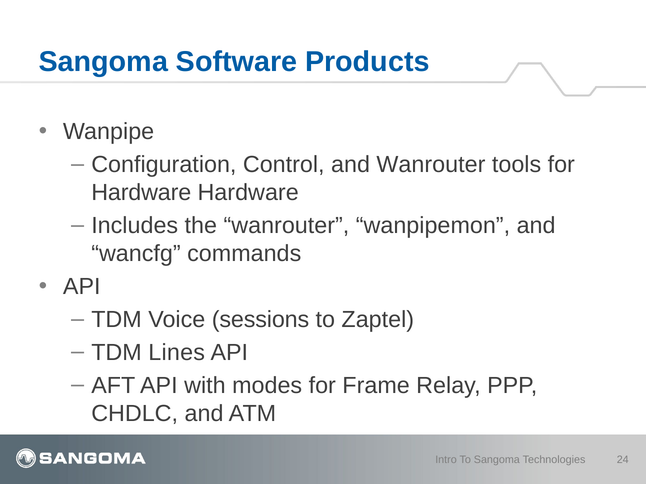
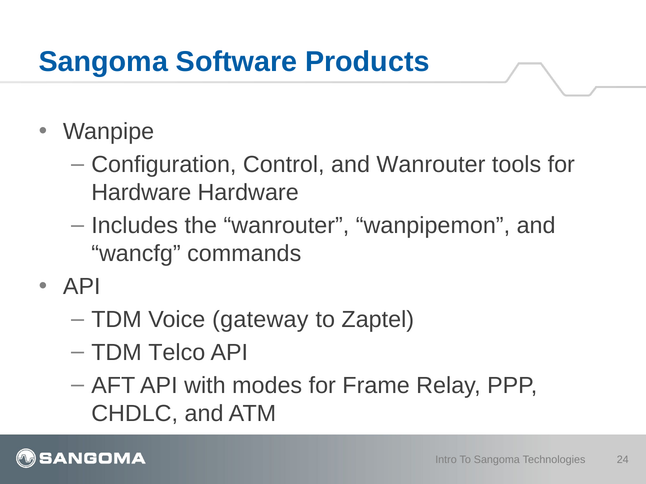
sessions: sessions -> gateway
Lines: Lines -> Telco
